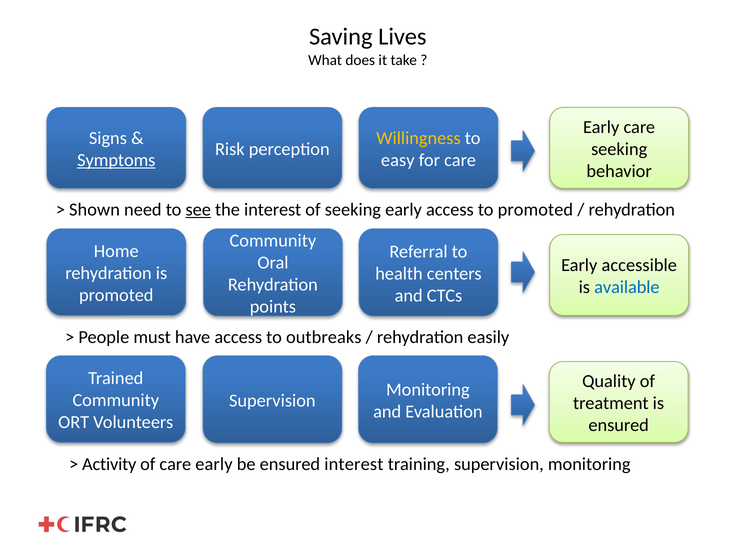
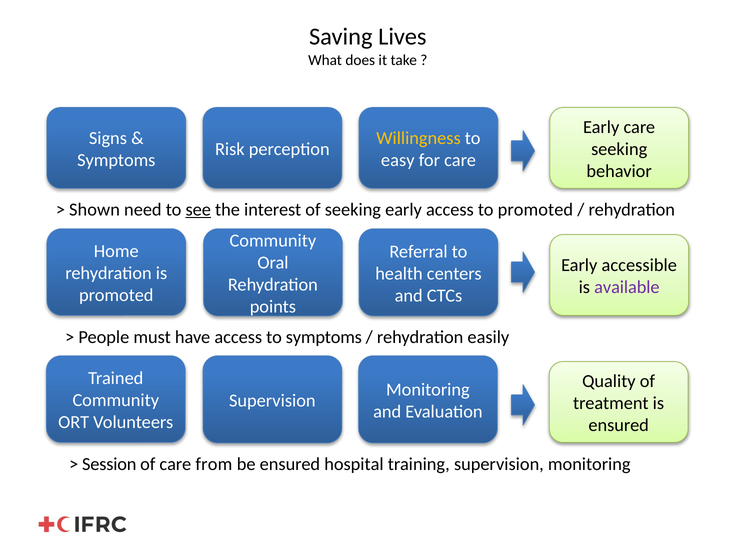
Symptoms at (116, 160) underline: present -> none
available colour: blue -> purple
to outbreaks: outbreaks -> symptoms
Activity: Activity -> Session
of care early: early -> from
ensured interest: interest -> hospital
